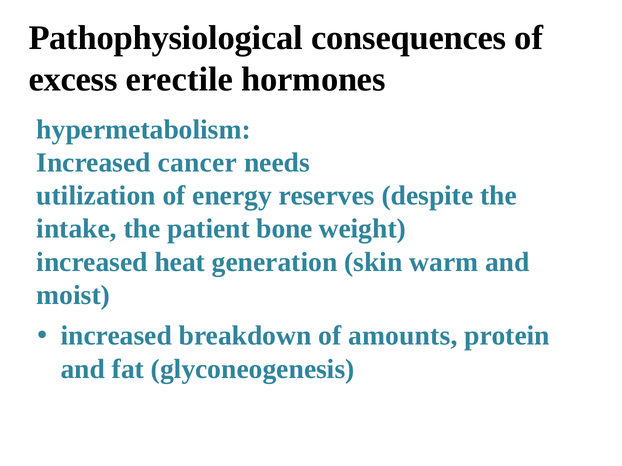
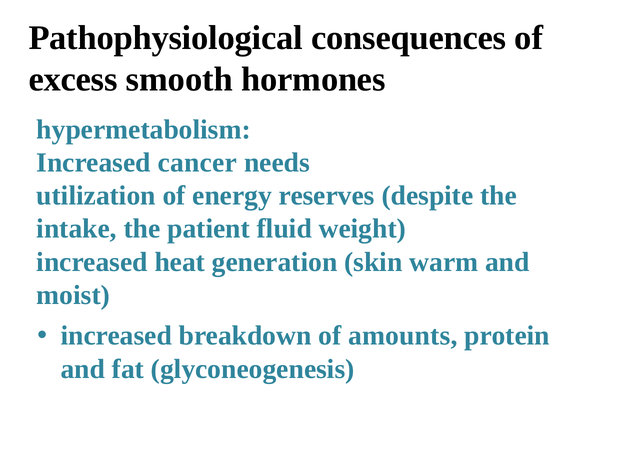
erectile: erectile -> smooth
bone: bone -> fluid
